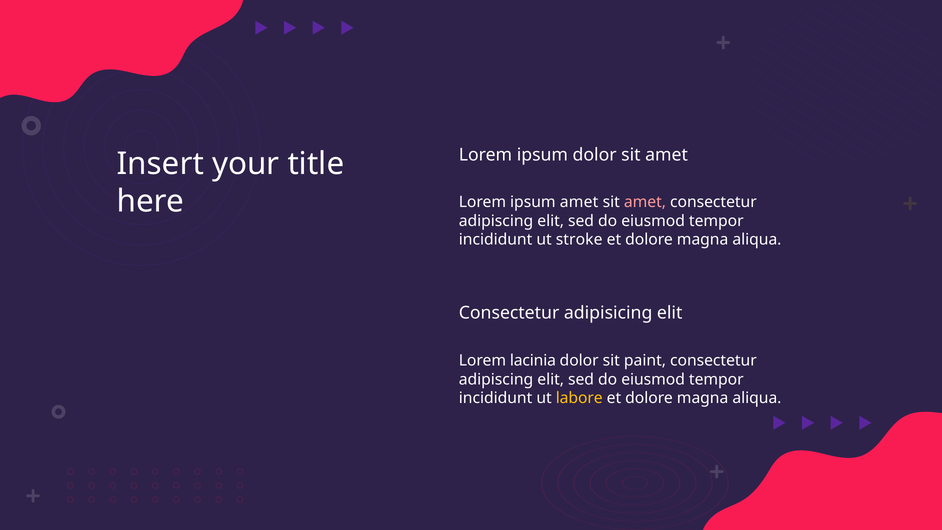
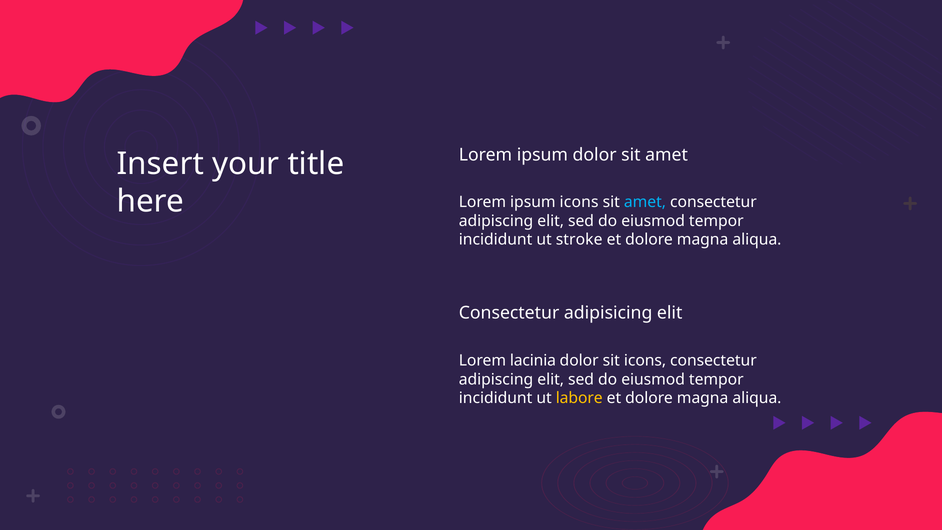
ipsum amet: amet -> icons
amet at (645, 202) colour: pink -> light blue
sit paint: paint -> icons
